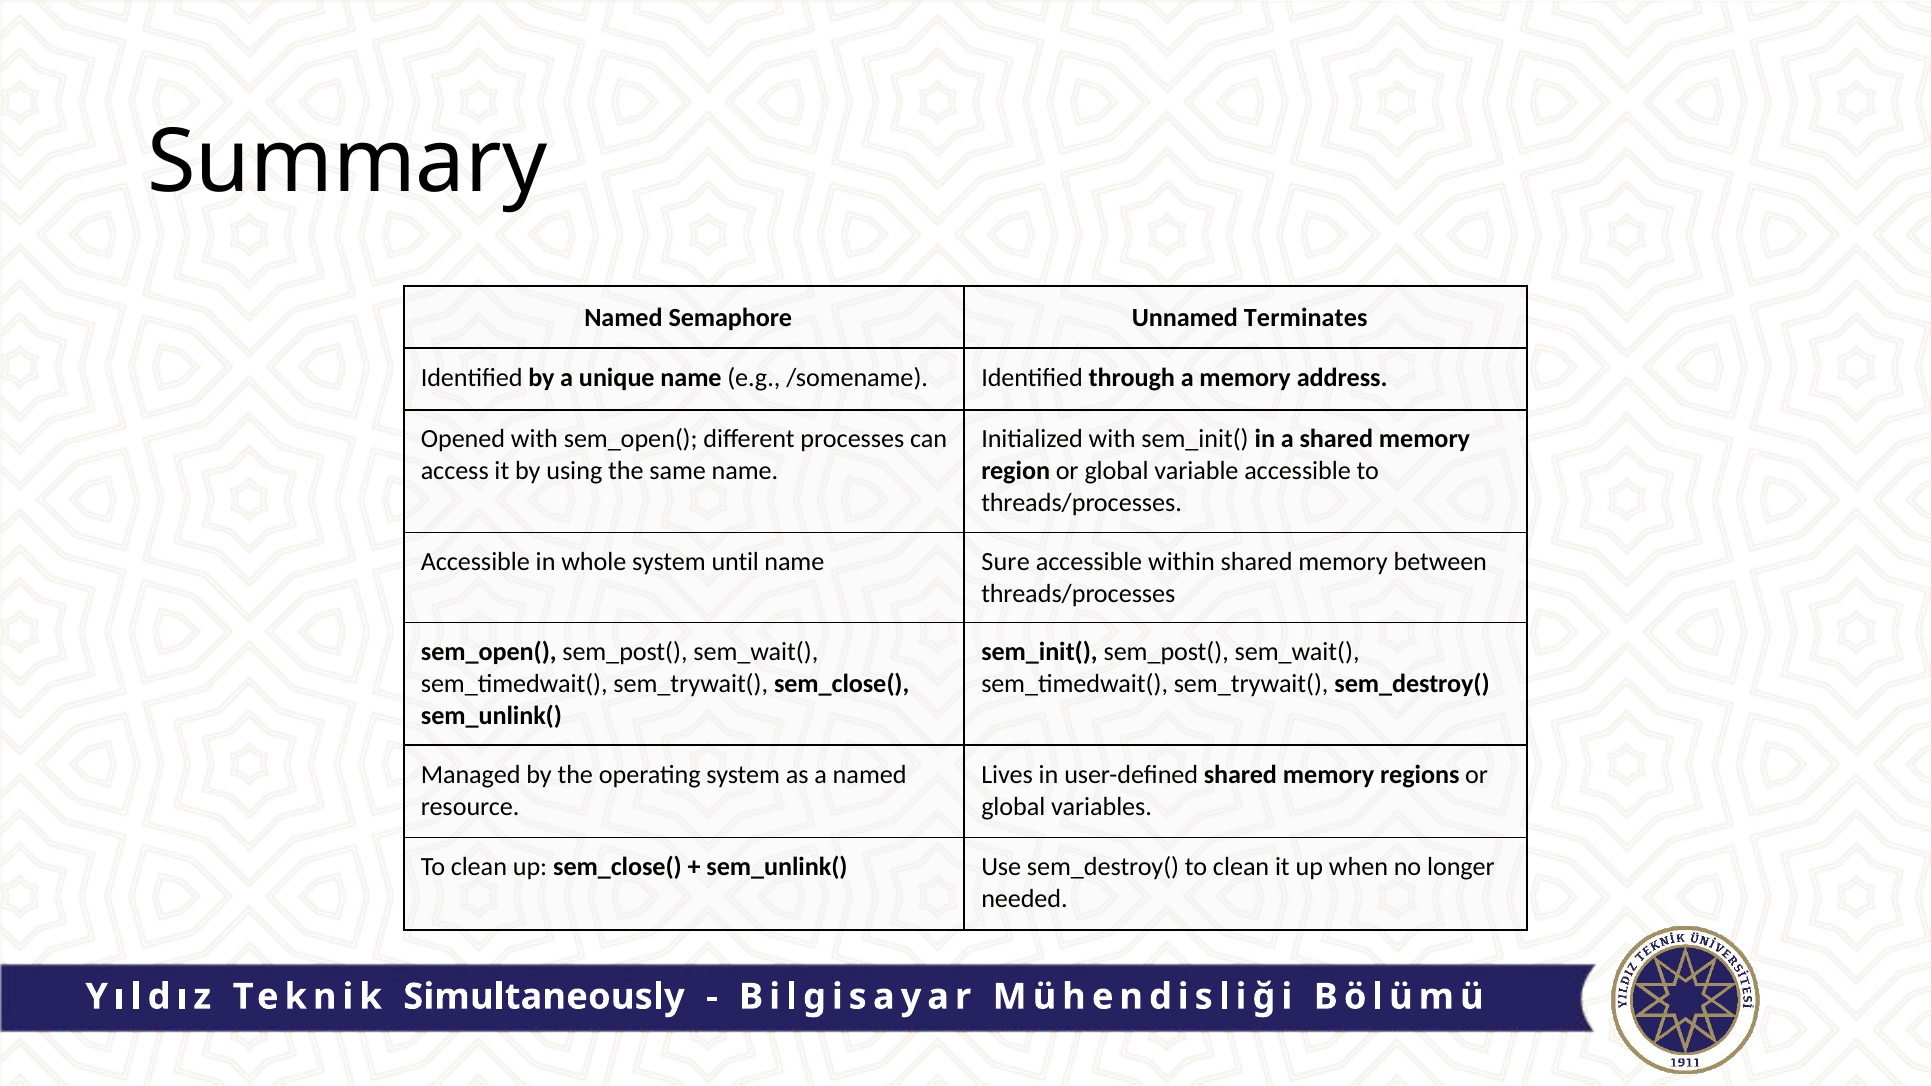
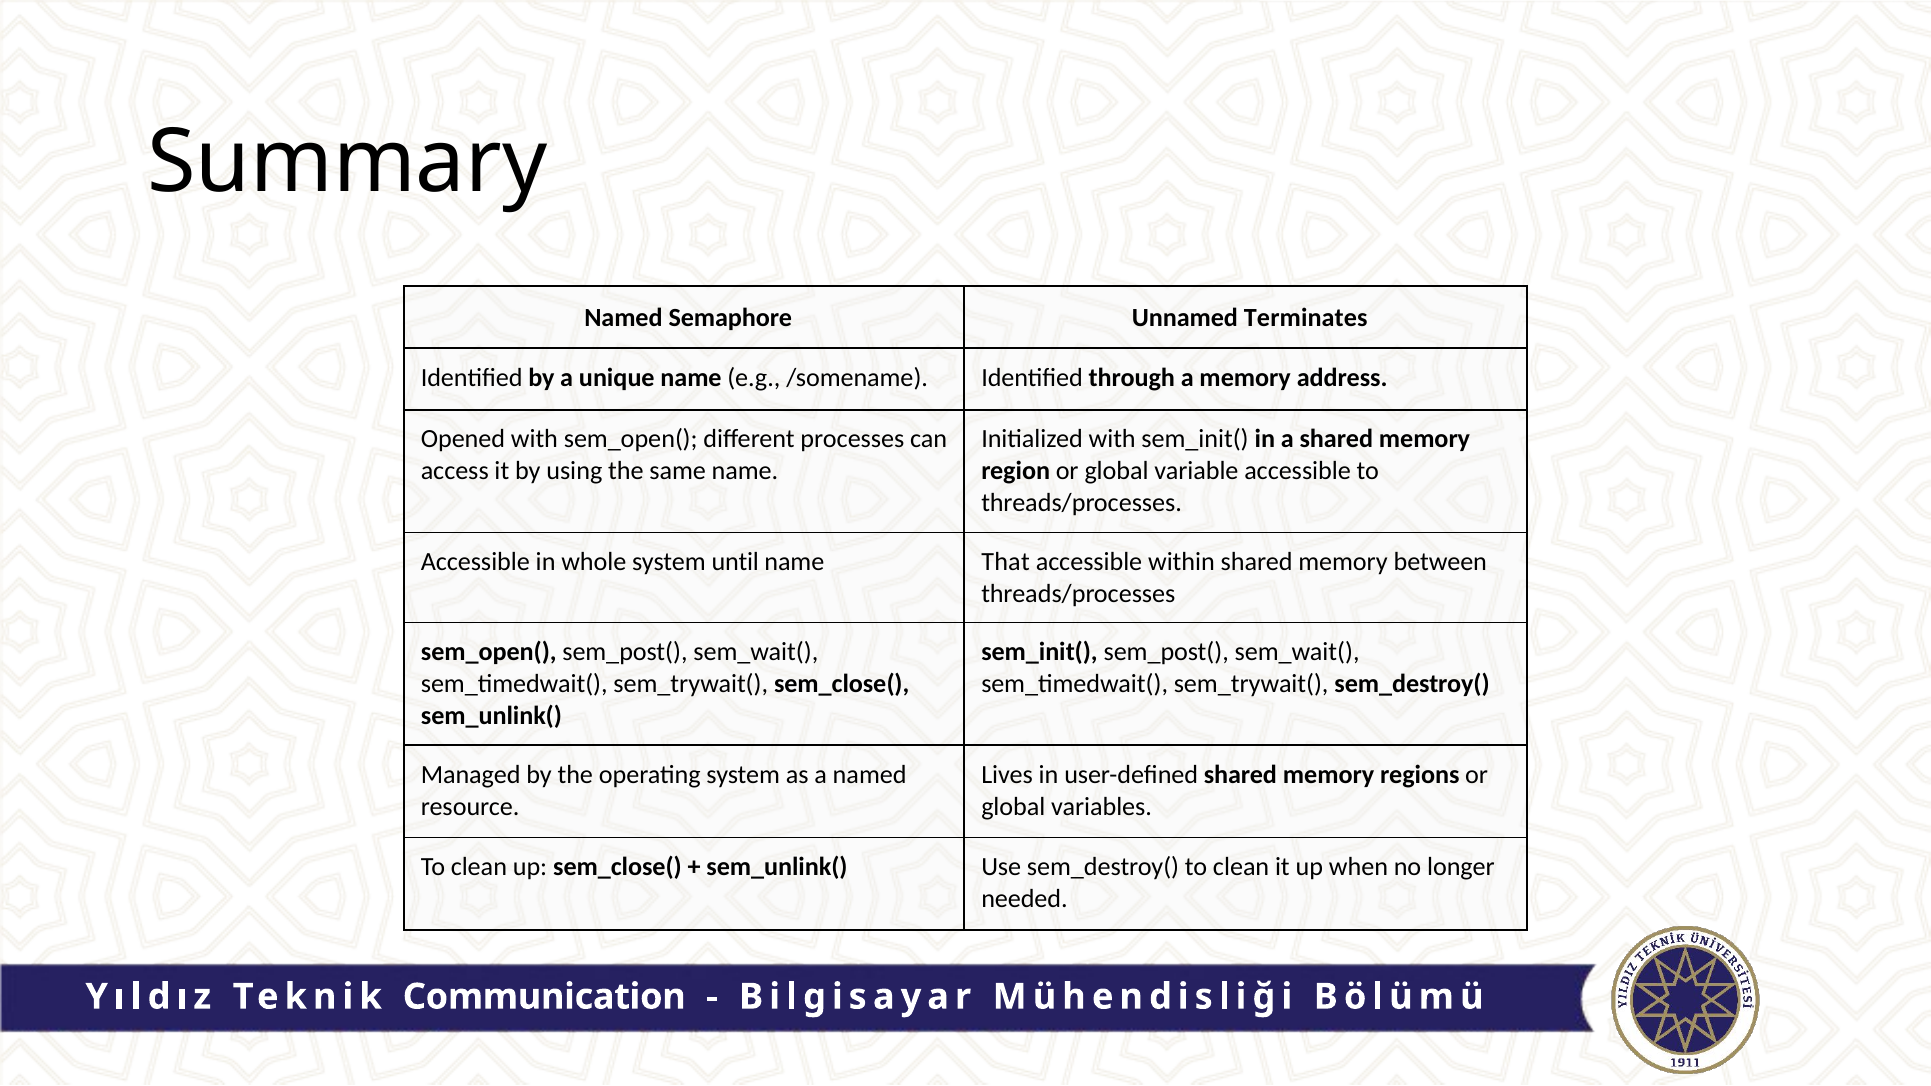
Sure: Sure -> That
Simultaneously: Simultaneously -> Communication
